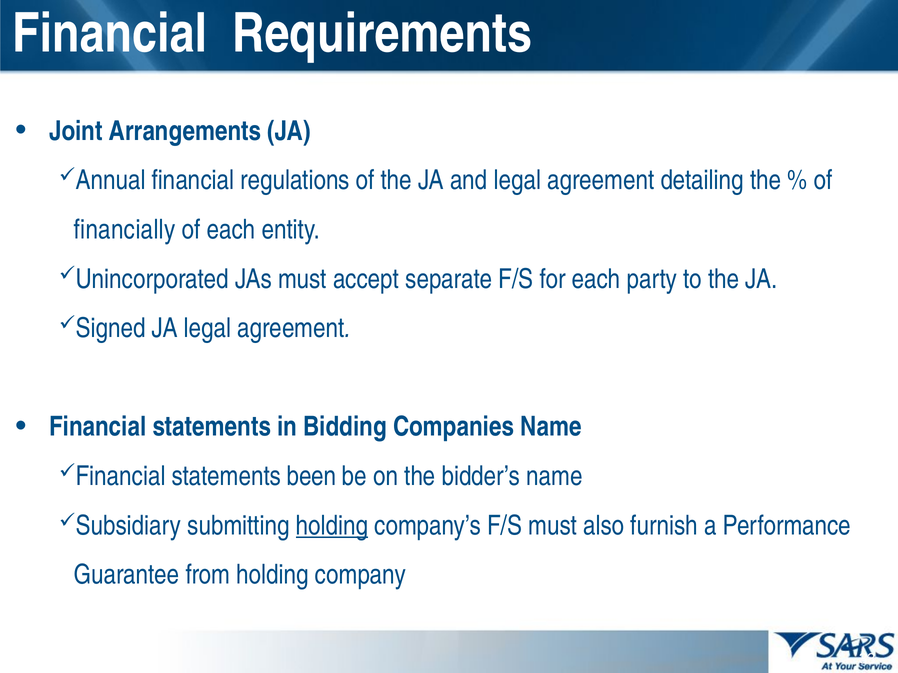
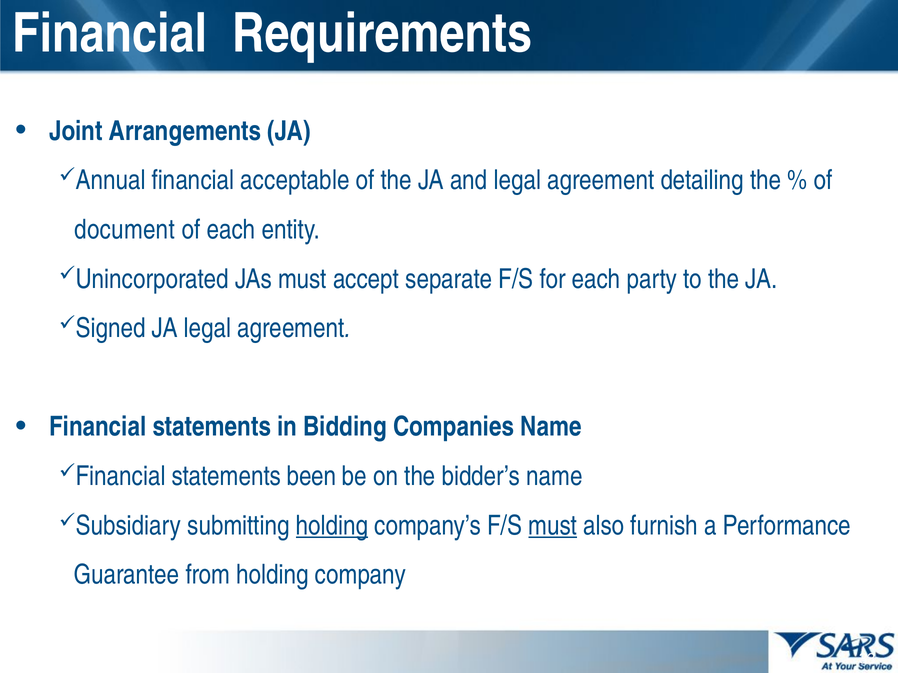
regulations: regulations -> acceptable
financially: financially -> document
must at (553, 526) underline: none -> present
